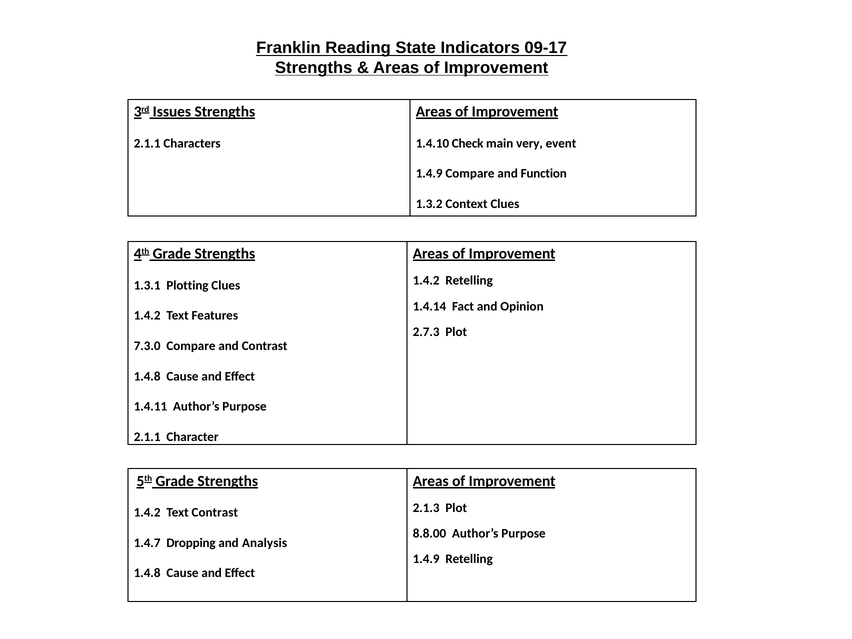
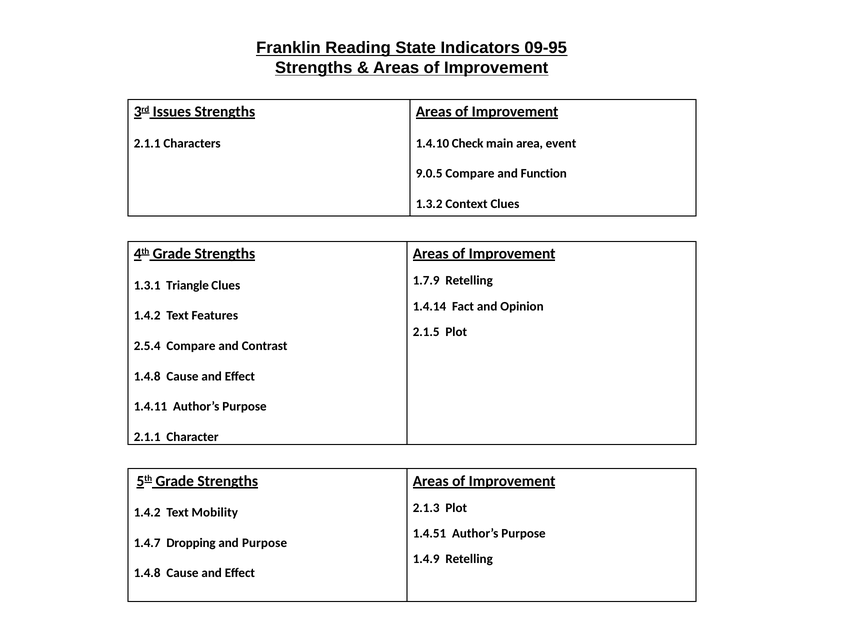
09-17: 09-17 -> 09-95
very: very -> area
1.4.9 at (429, 174): 1.4.9 -> 9.0.5
1.4.2 at (426, 281): 1.4.2 -> 1.7.9
Plotting: Plotting -> Triangle
2.7.3: 2.7.3 -> 2.1.5
7.3.0: 7.3.0 -> 2.5.4
Text Contrast: Contrast -> Mobility
8.8.00: 8.8.00 -> 1.4.51
and Analysis: Analysis -> Purpose
